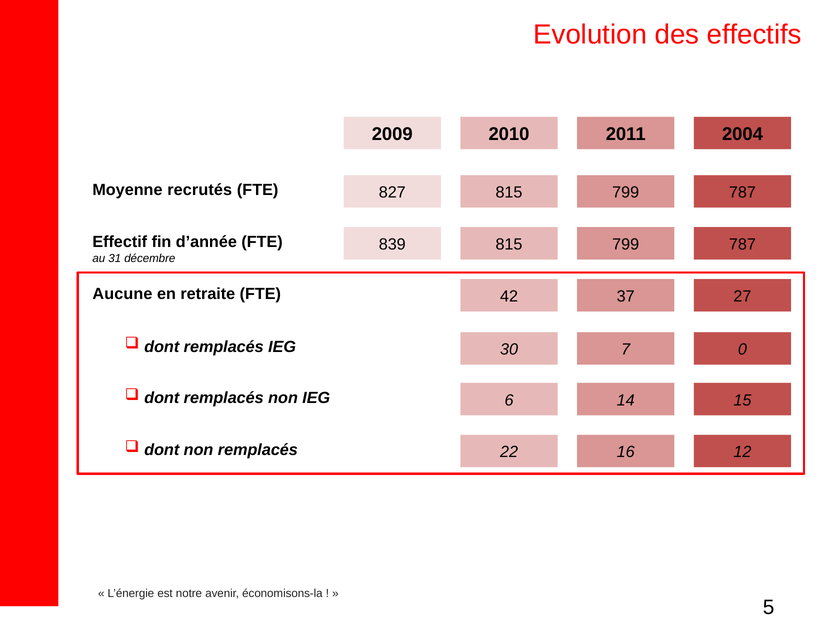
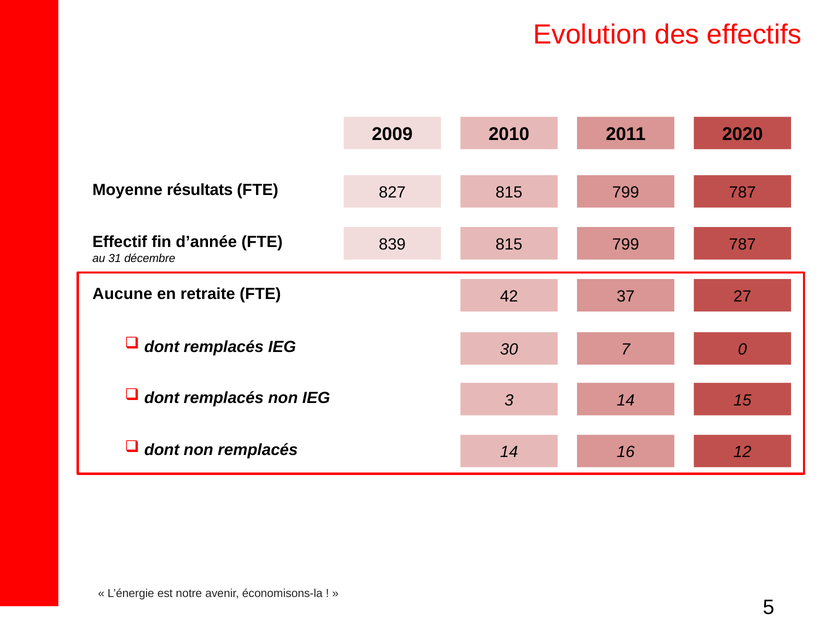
2004: 2004 -> 2020
recrutés: recrutés -> résultats
6: 6 -> 3
remplacés 22: 22 -> 14
